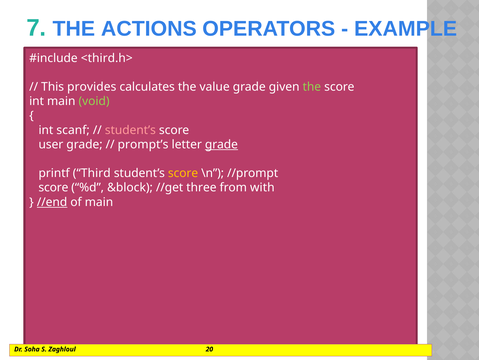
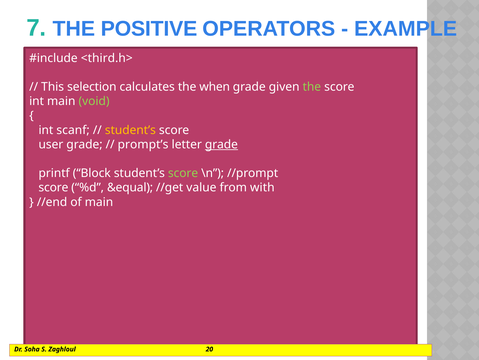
ACTIONS: ACTIONS -> POSITIVE
provides: provides -> selection
value: value -> when
student’s at (130, 130) colour: pink -> yellow
Third: Third -> Block
score at (183, 173) colour: yellow -> light green
&block: &block -> &equal
three: three -> value
//end underline: present -> none
